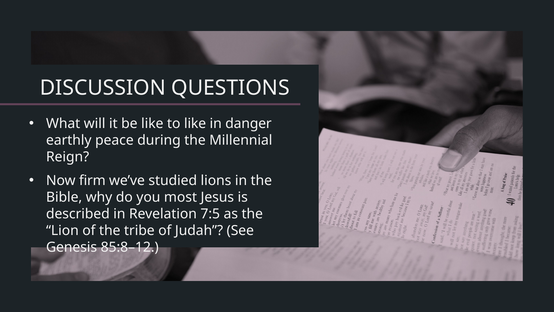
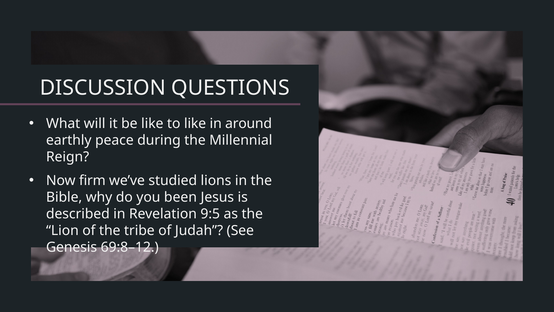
danger: danger -> around
most: most -> been
7:5: 7:5 -> 9:5
85:8–12: 85:8–12 -> 69:8–12
